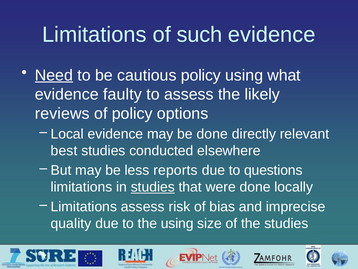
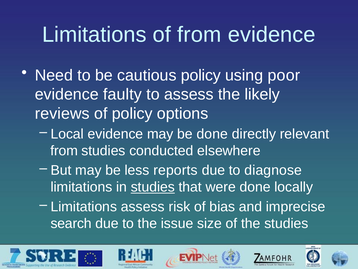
of such: such -> from
Need underline: present -> none
what: what -> poor
best at (64, 151): best -> from
questions: questions -> diagnose
quality: quality -> search
the using: using -> issue
